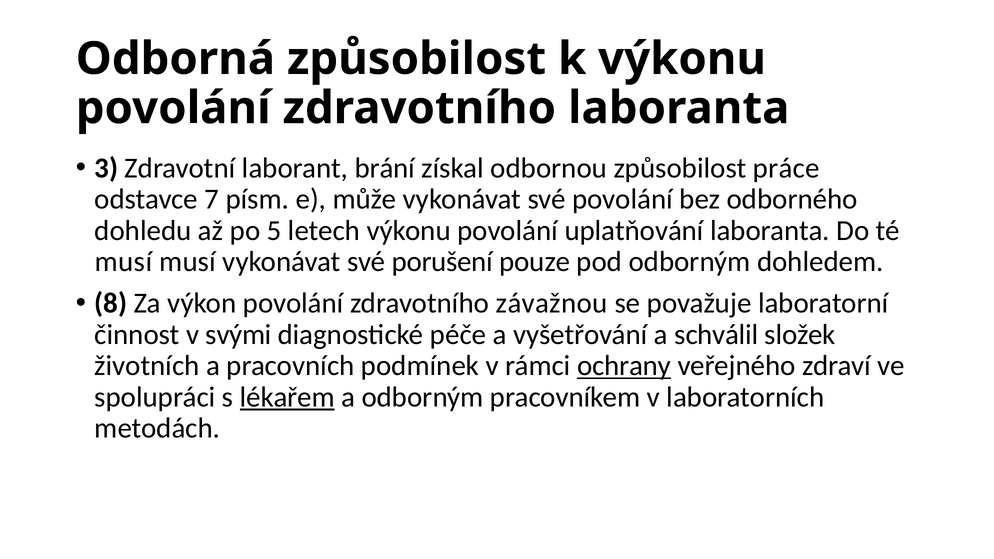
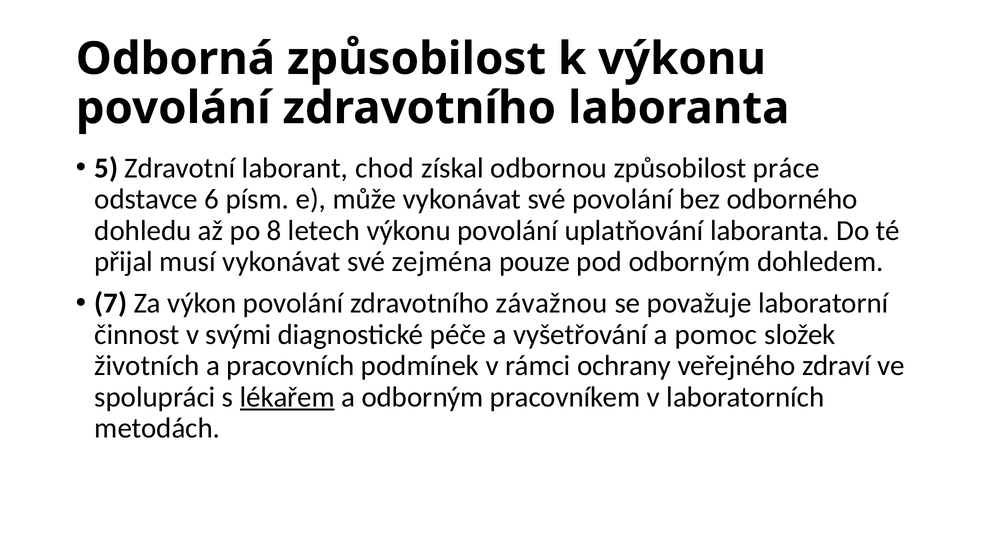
3: 3 -> 5
brání: brání -> chod
7: 7 -> 6
5: 5 -> 8
musí at (124, 262): musí -> přijal
porušení: porušení -> zejména
8: 8 -> 7
schválil: schválil -> pomoc
ochrany underline: present -> none
